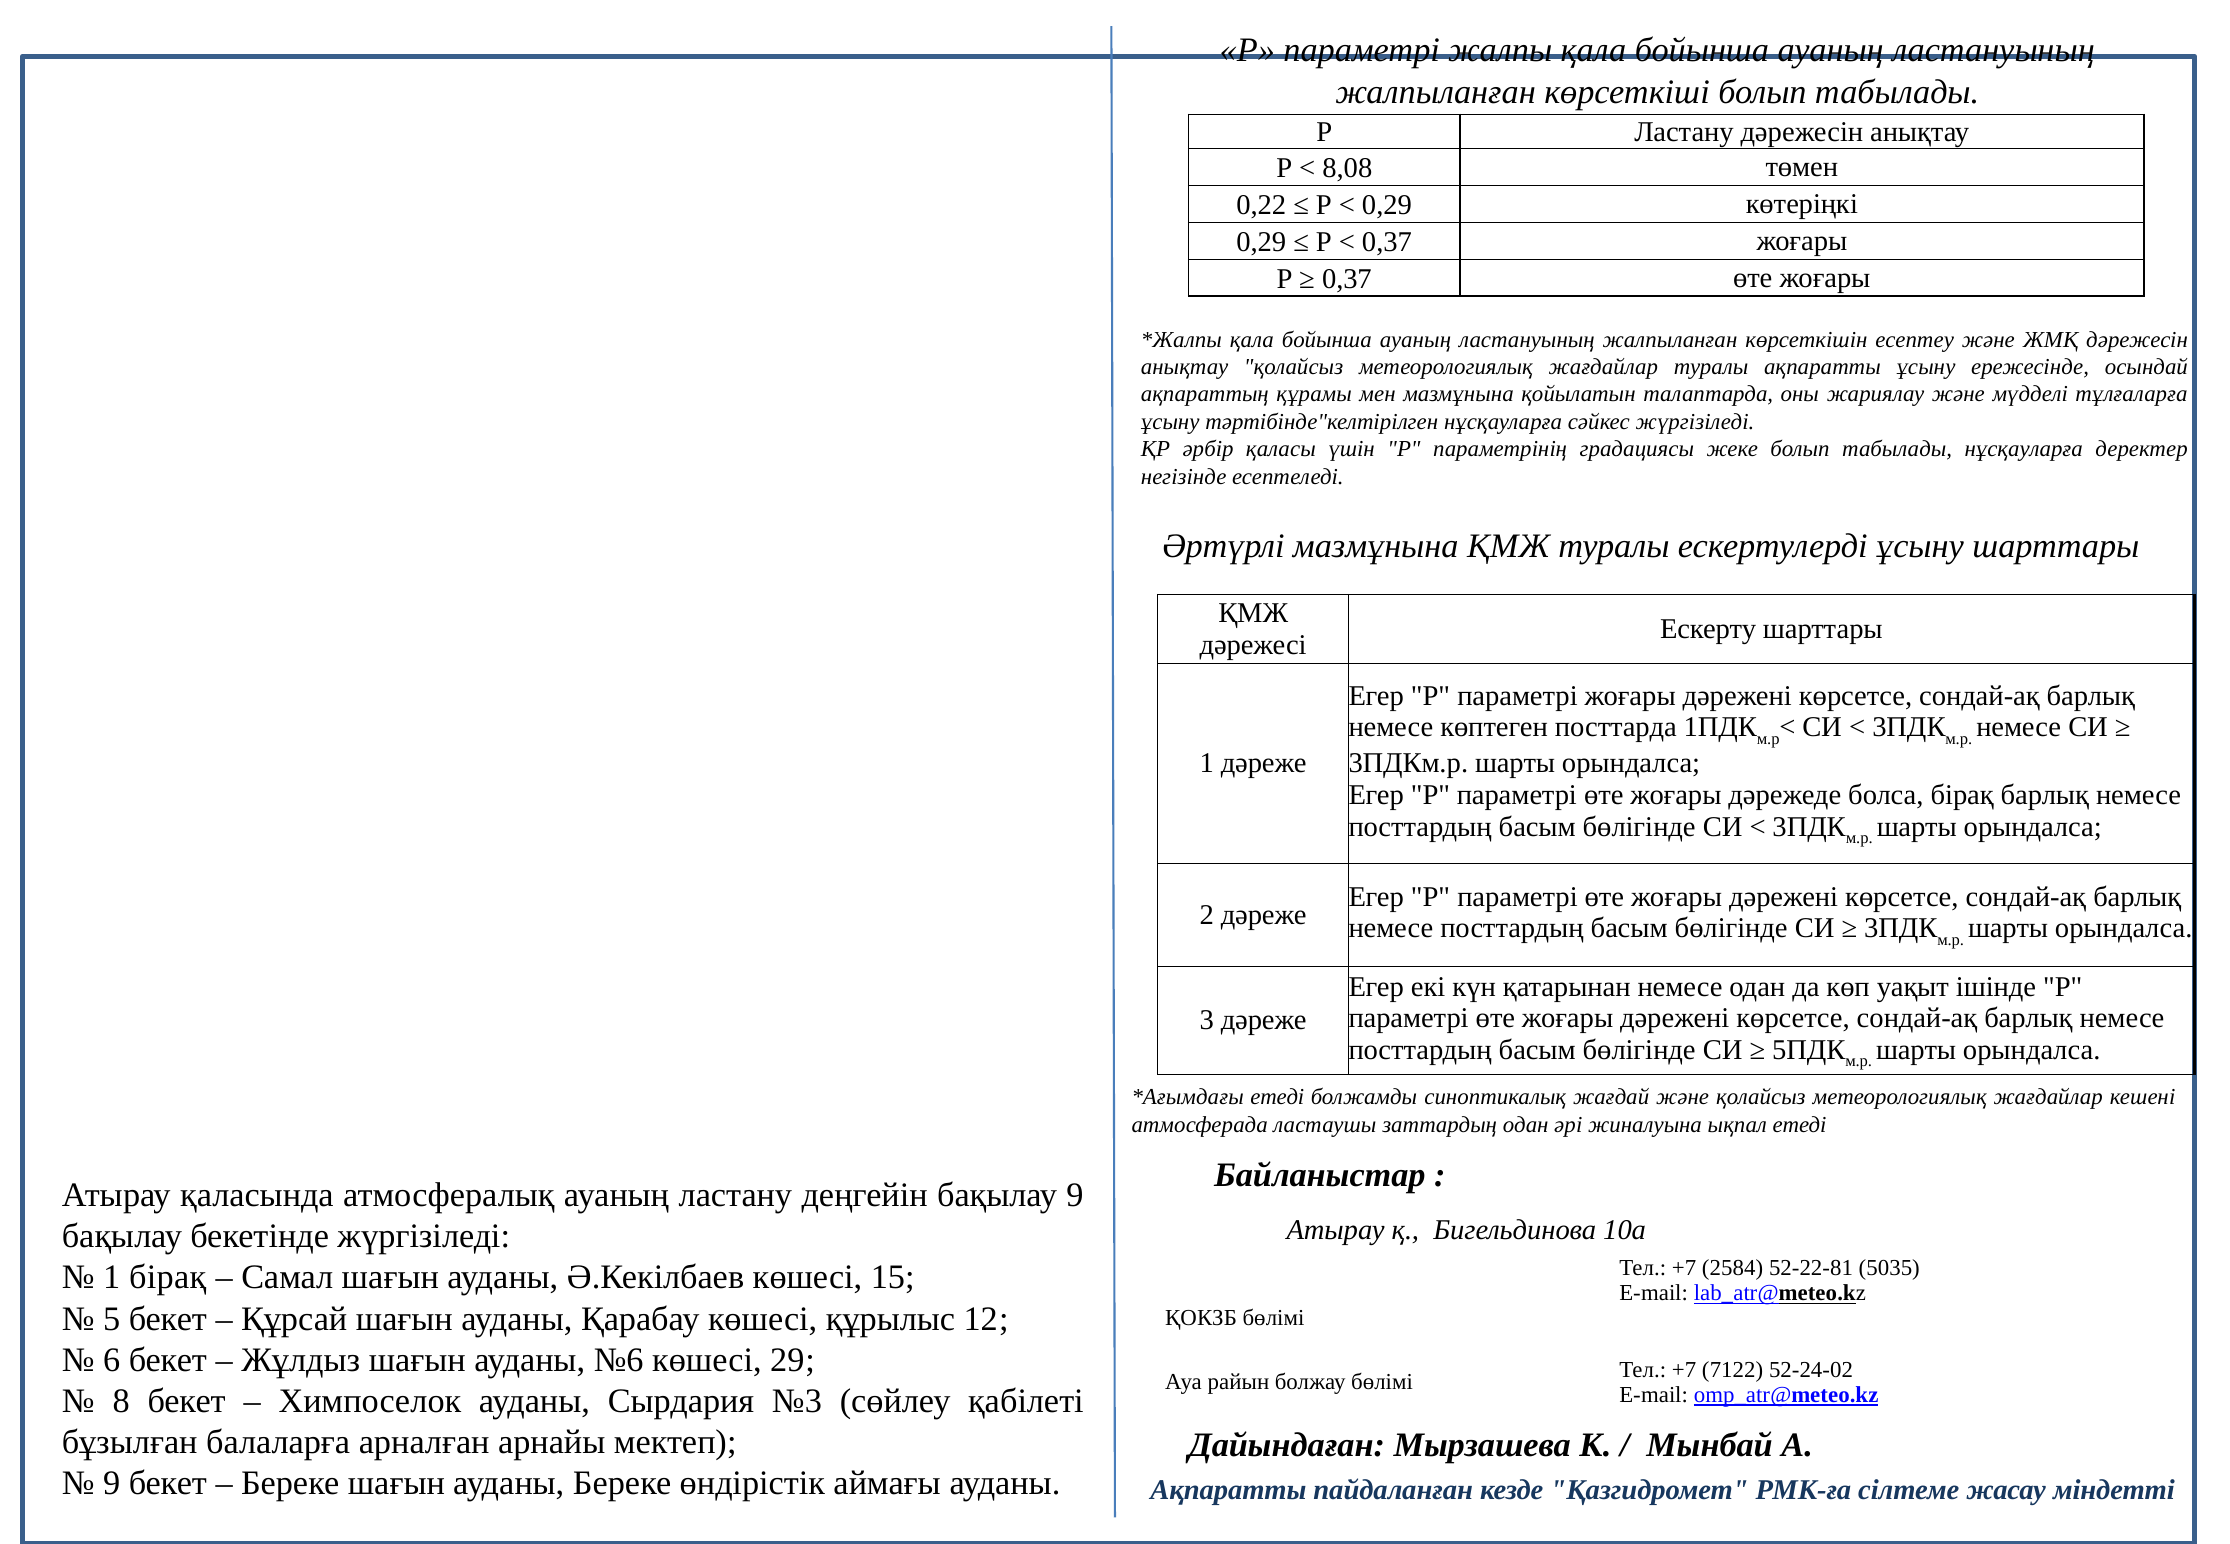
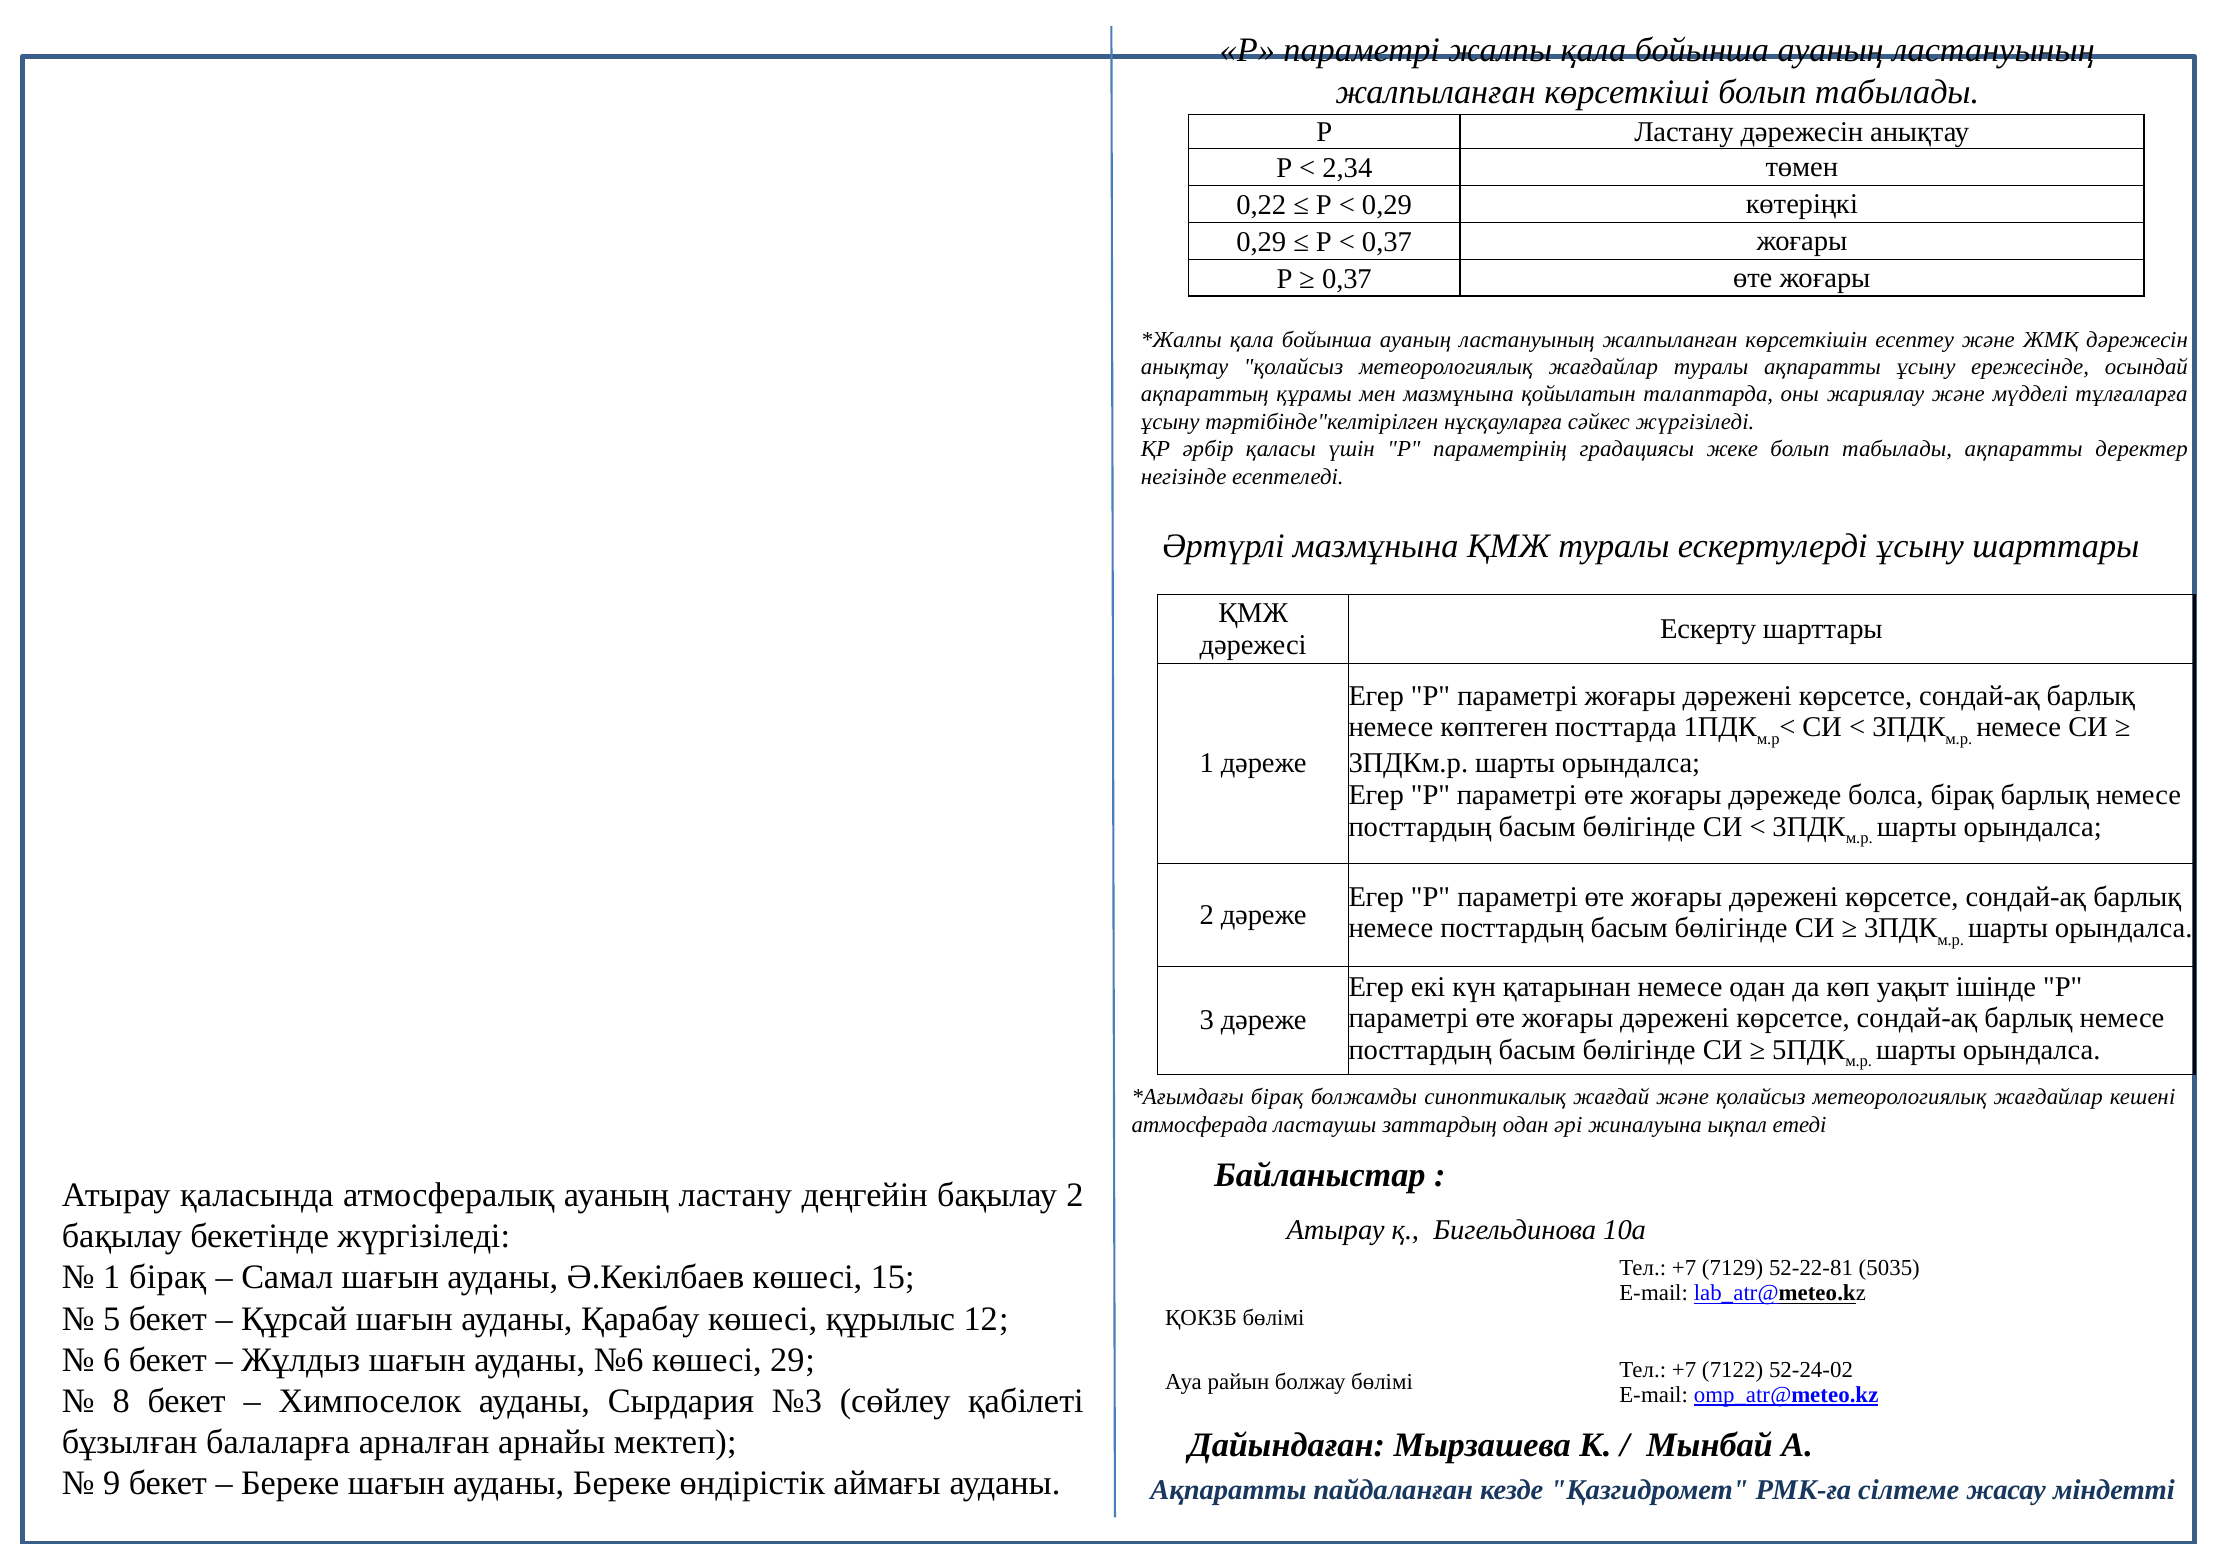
8,08: 8,08 -> 2,34
табылады нұсқауларға: нұсқауларға -> ақпаратты
етеді at (1277, 1097): етеді -> бірақ
бақылау 9: 9 -> 2
2584: 2584 -> 7129
